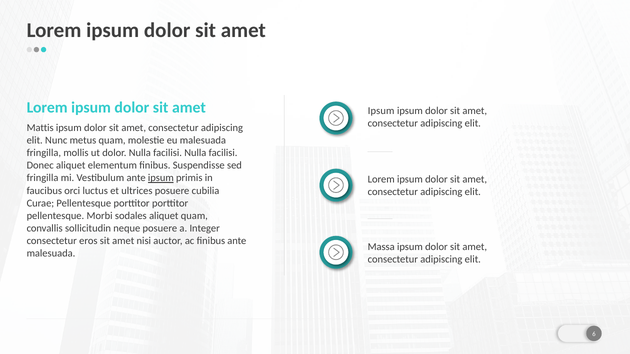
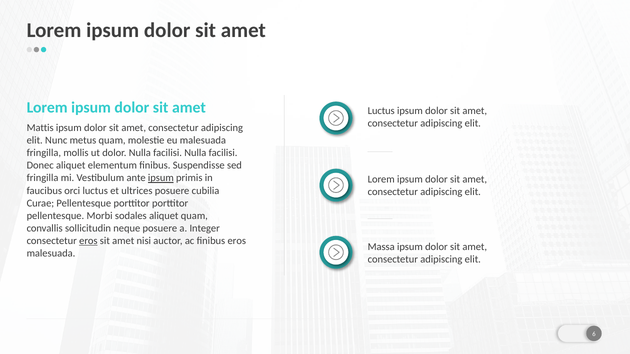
amet Ipsum: Ipsum -> Luctus
eros at (88, 241) underline: none -> present
finibus ante: ante -> eros
